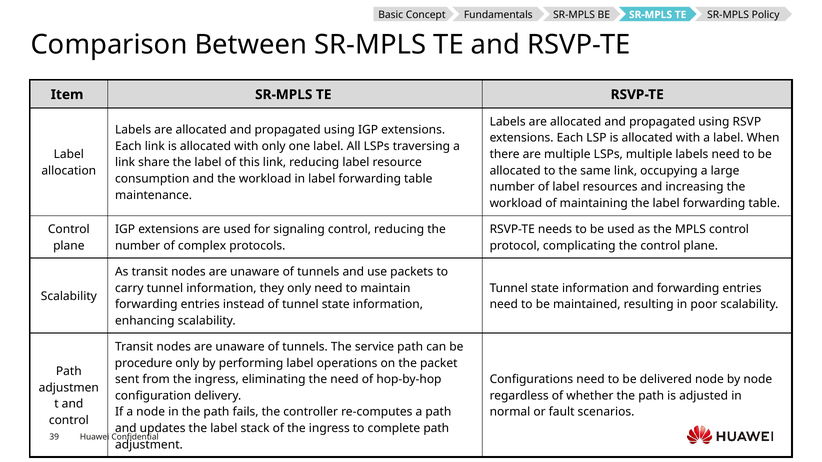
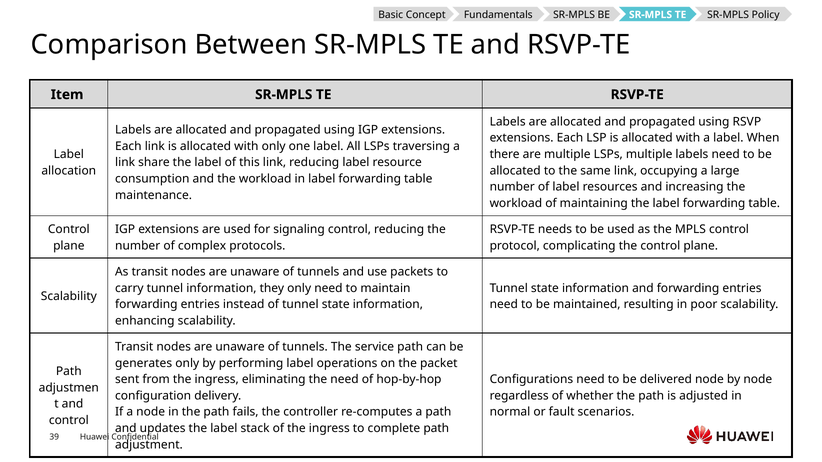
procedure: procedure -> generates
